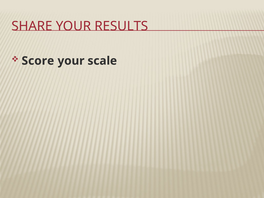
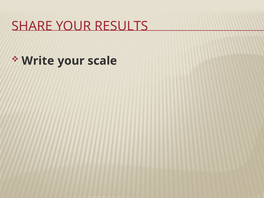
Score: Score -> Write
